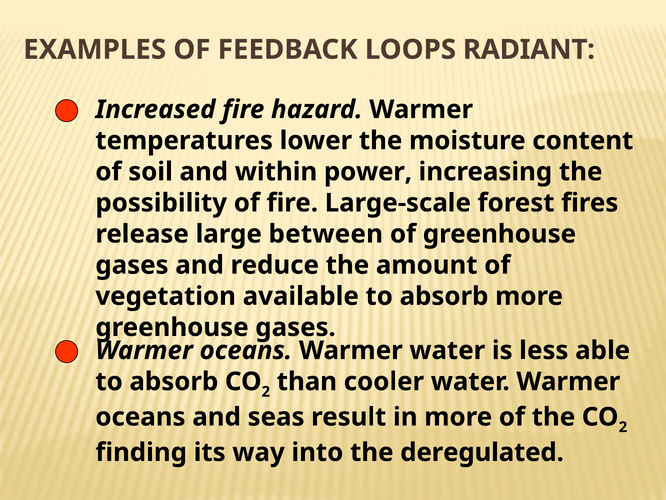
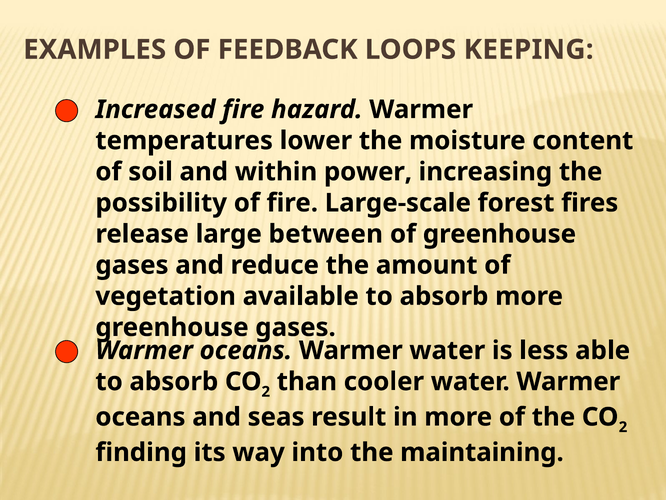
RADIANT: RADIANT -> KEEPING
deregulated: deregulated -> maintaining
